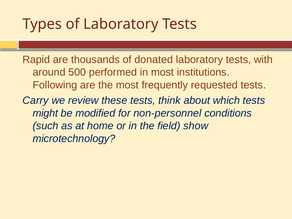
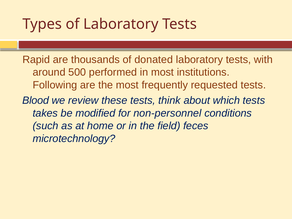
Carry: Carry -> Blood
might: might -> takes
show: show -> feces
